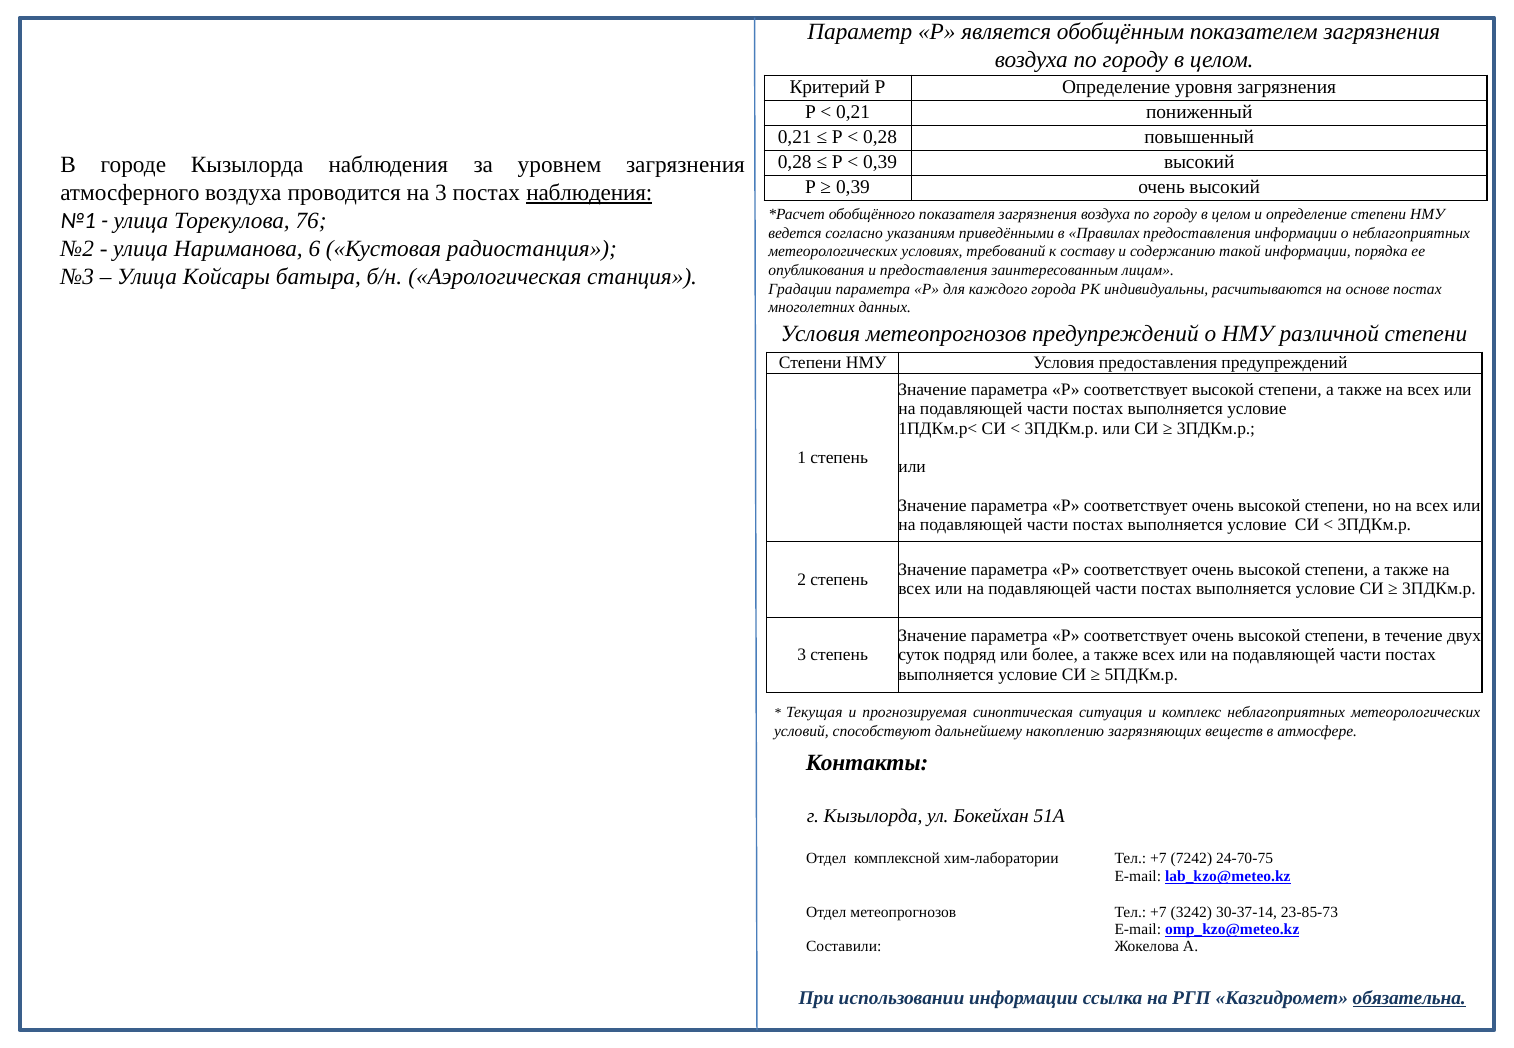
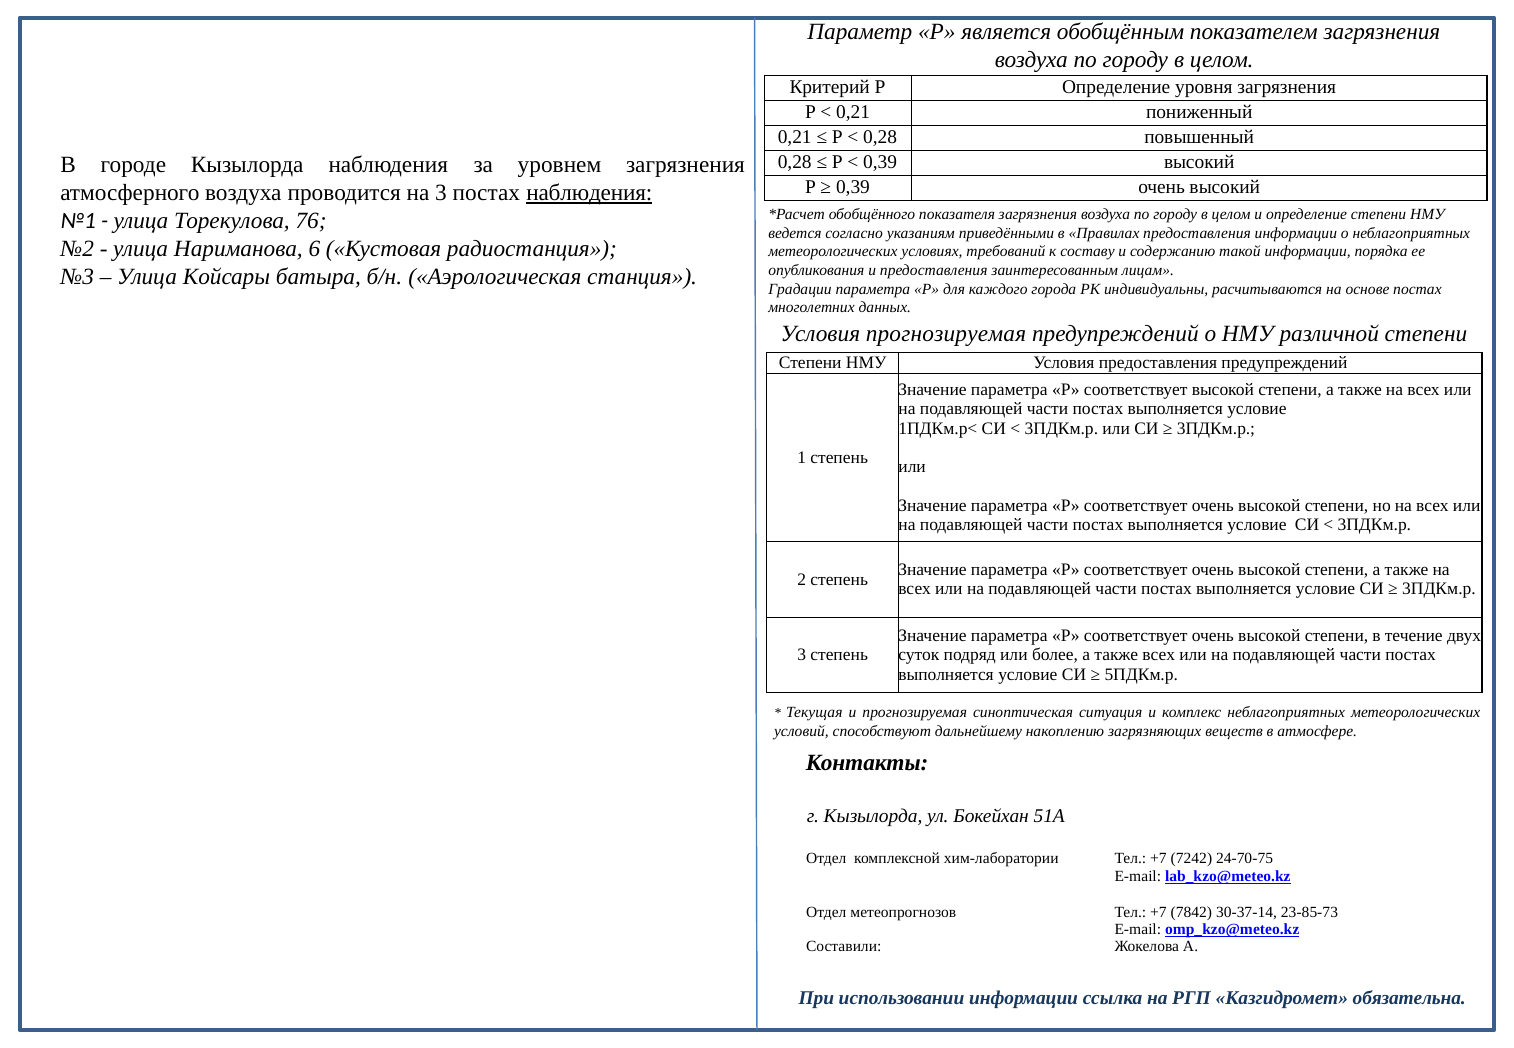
Условия метеопрогнозов: метеопрогнозов -> прогнозируемая
3242: 3242 -> 7842
обязательна underline: present -> none
